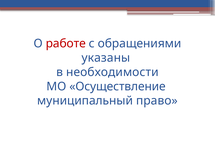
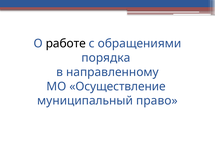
работе colour: red -> black
указаны: указаны -> порядка
необходимости: необходимости -> направленному
